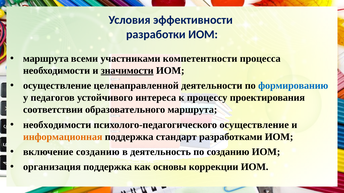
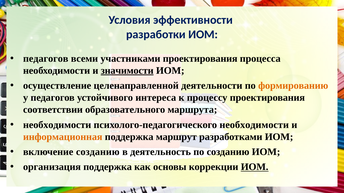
маршрута at (46, 59): маршрута -> педагогов
участниками компетентности: компетентности -> проектирования
формированию colour: blue -> orange
психолого-педагогического осуществление: осуществление -> необходимости
стандарт: стандарт -> маршрут
ИОМ at (255, 167) underline: none -> present
